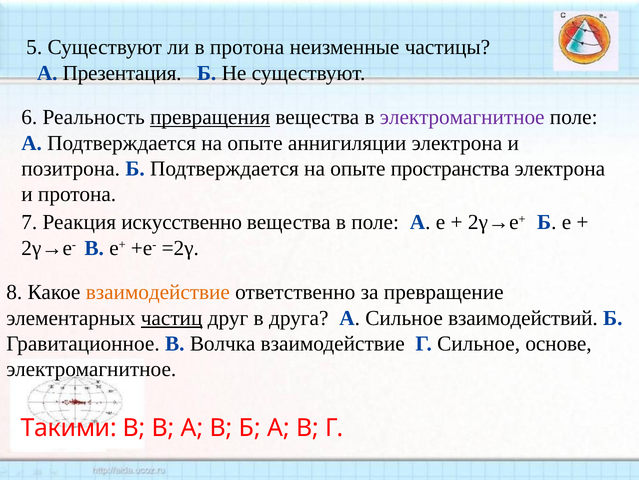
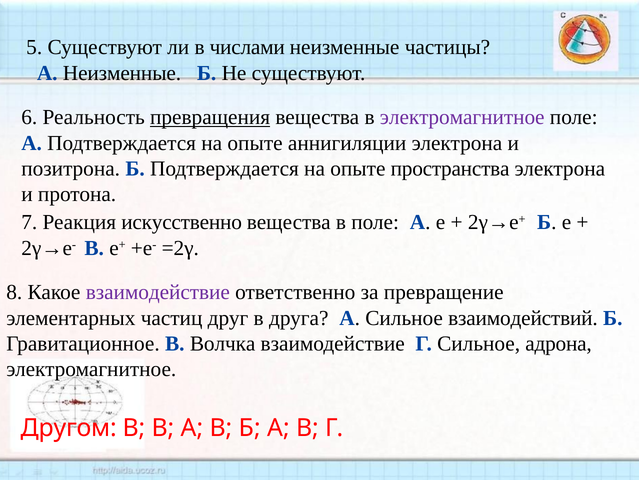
в протона: протона -> числами
А Презентация: Презентация -> Неизменные
взаимодействие at (158, 292) colour: orange -> purple
частиц underline: present -> none
основе: основе -> адрона
Такими: Такими -> Другом
